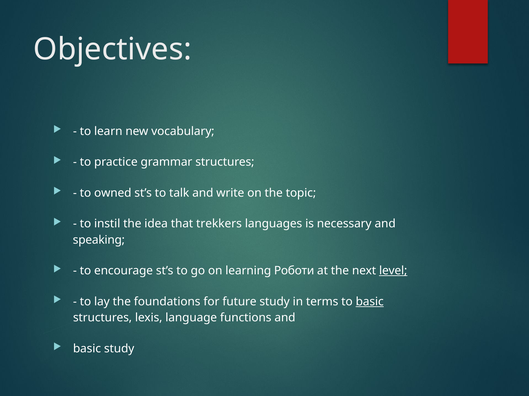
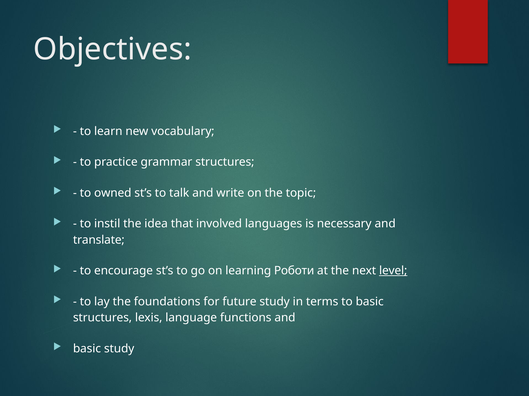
trekkers: trekkers -> involved
speaking: speaking -> translate
basic at (370, 302) underline: present -> none
